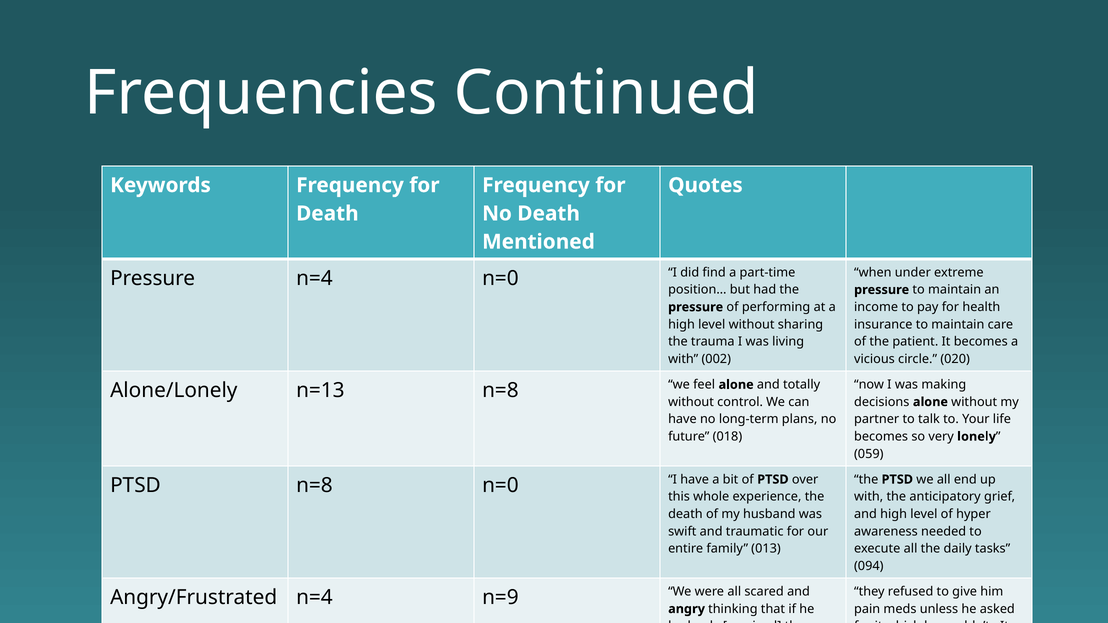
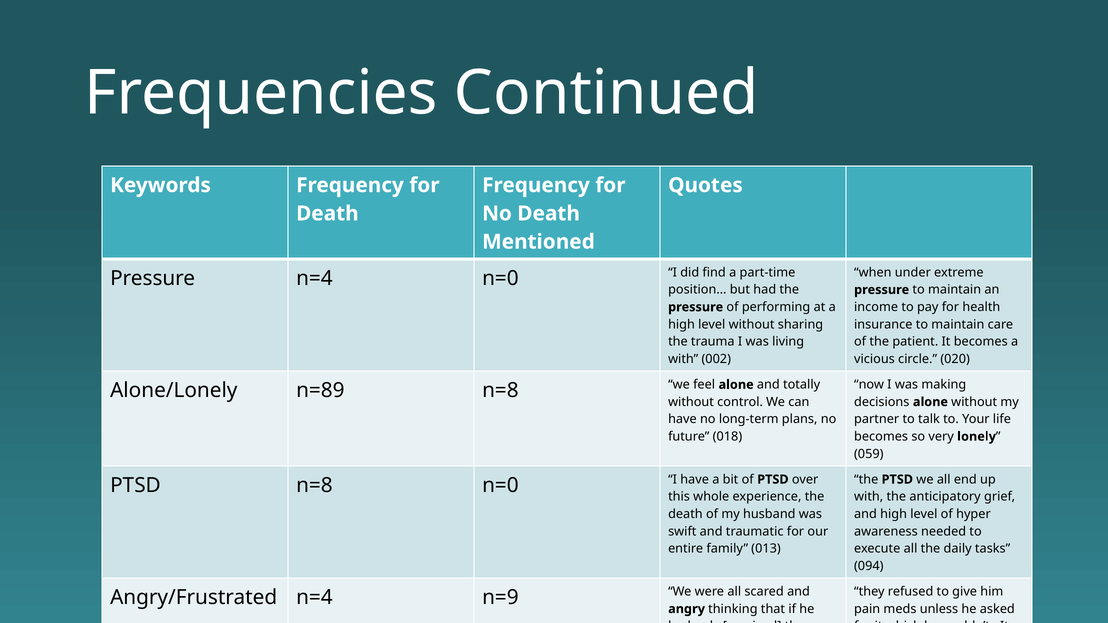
n=13: n=13 -> n=89
